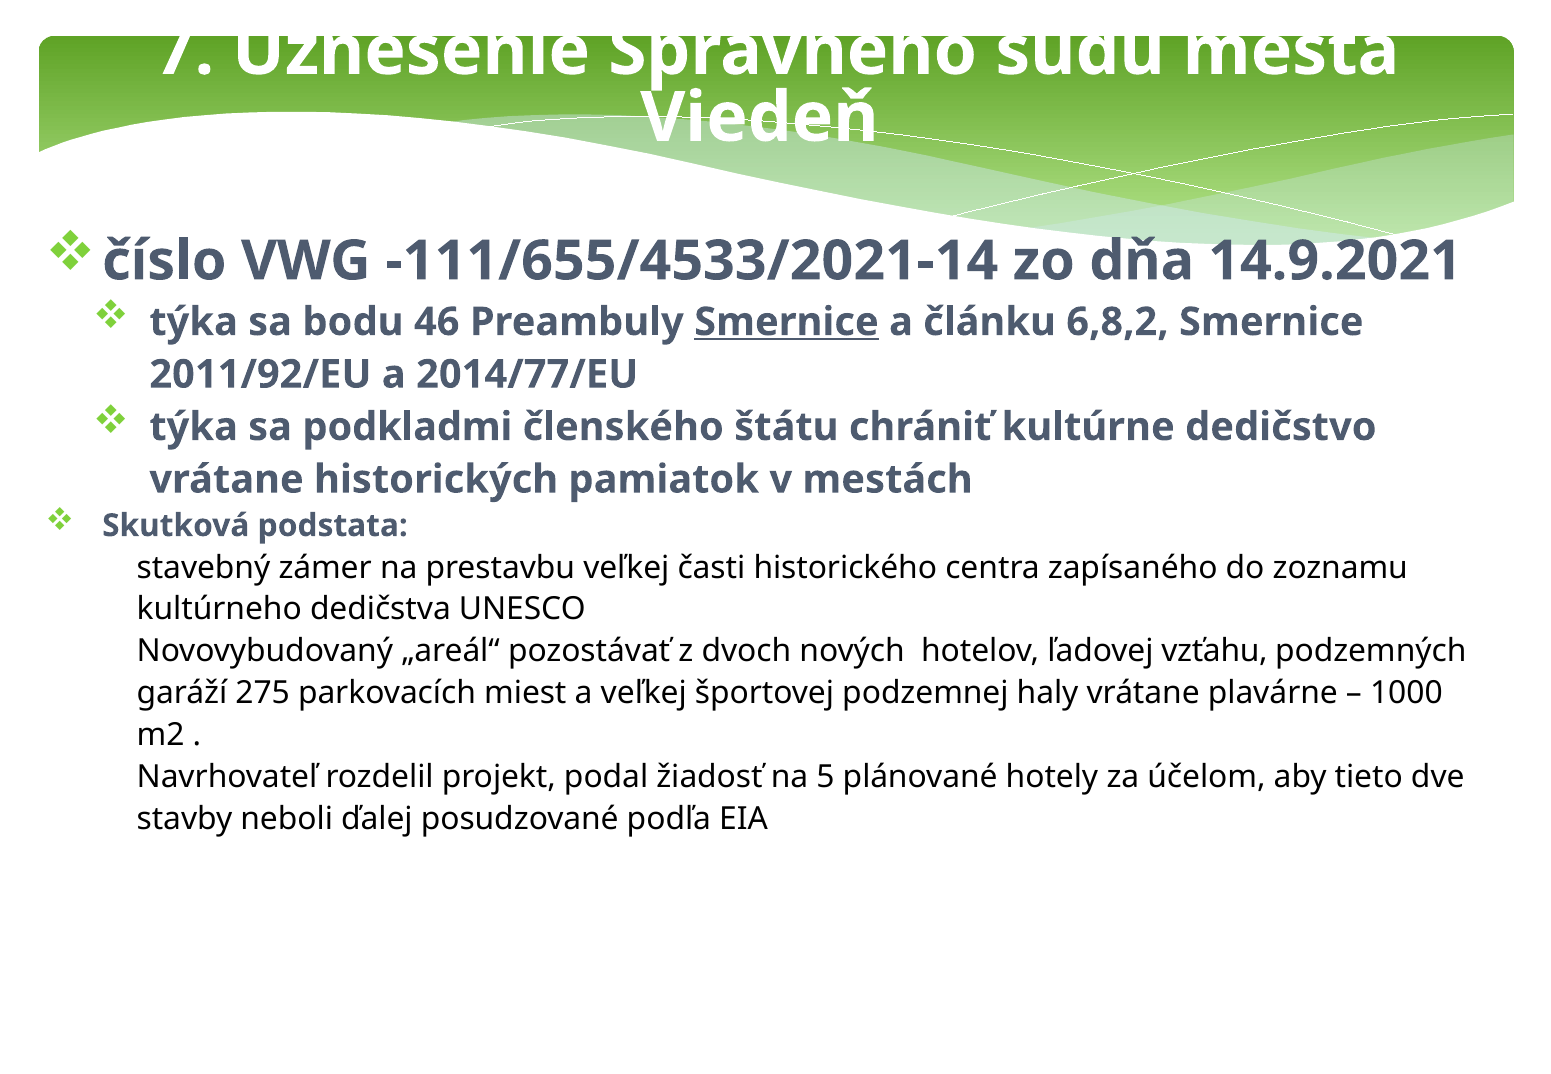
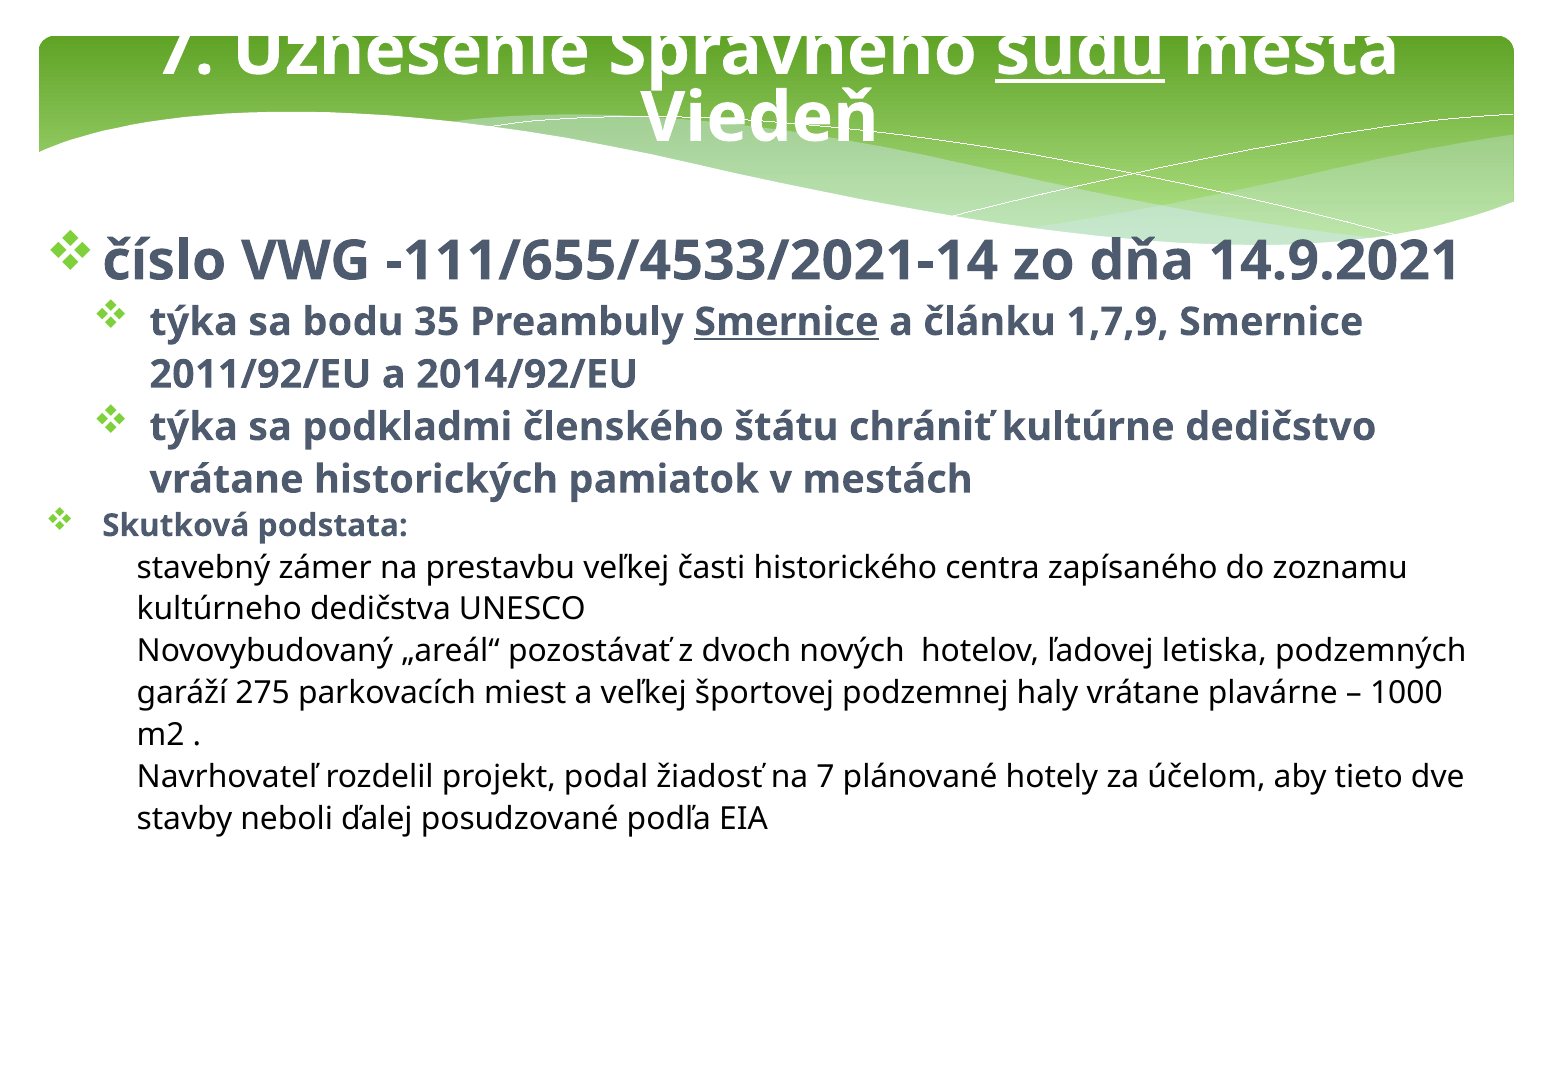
súdu underline: none -> present
46: 46 -> 35
6,8,2: 6,8,2 -> 1,7,9
2014/77/EU: 2014/77/EU -> 2014/92/EU
vzťahu: vzťahu -> letiska
na 5: 5 -> 7
